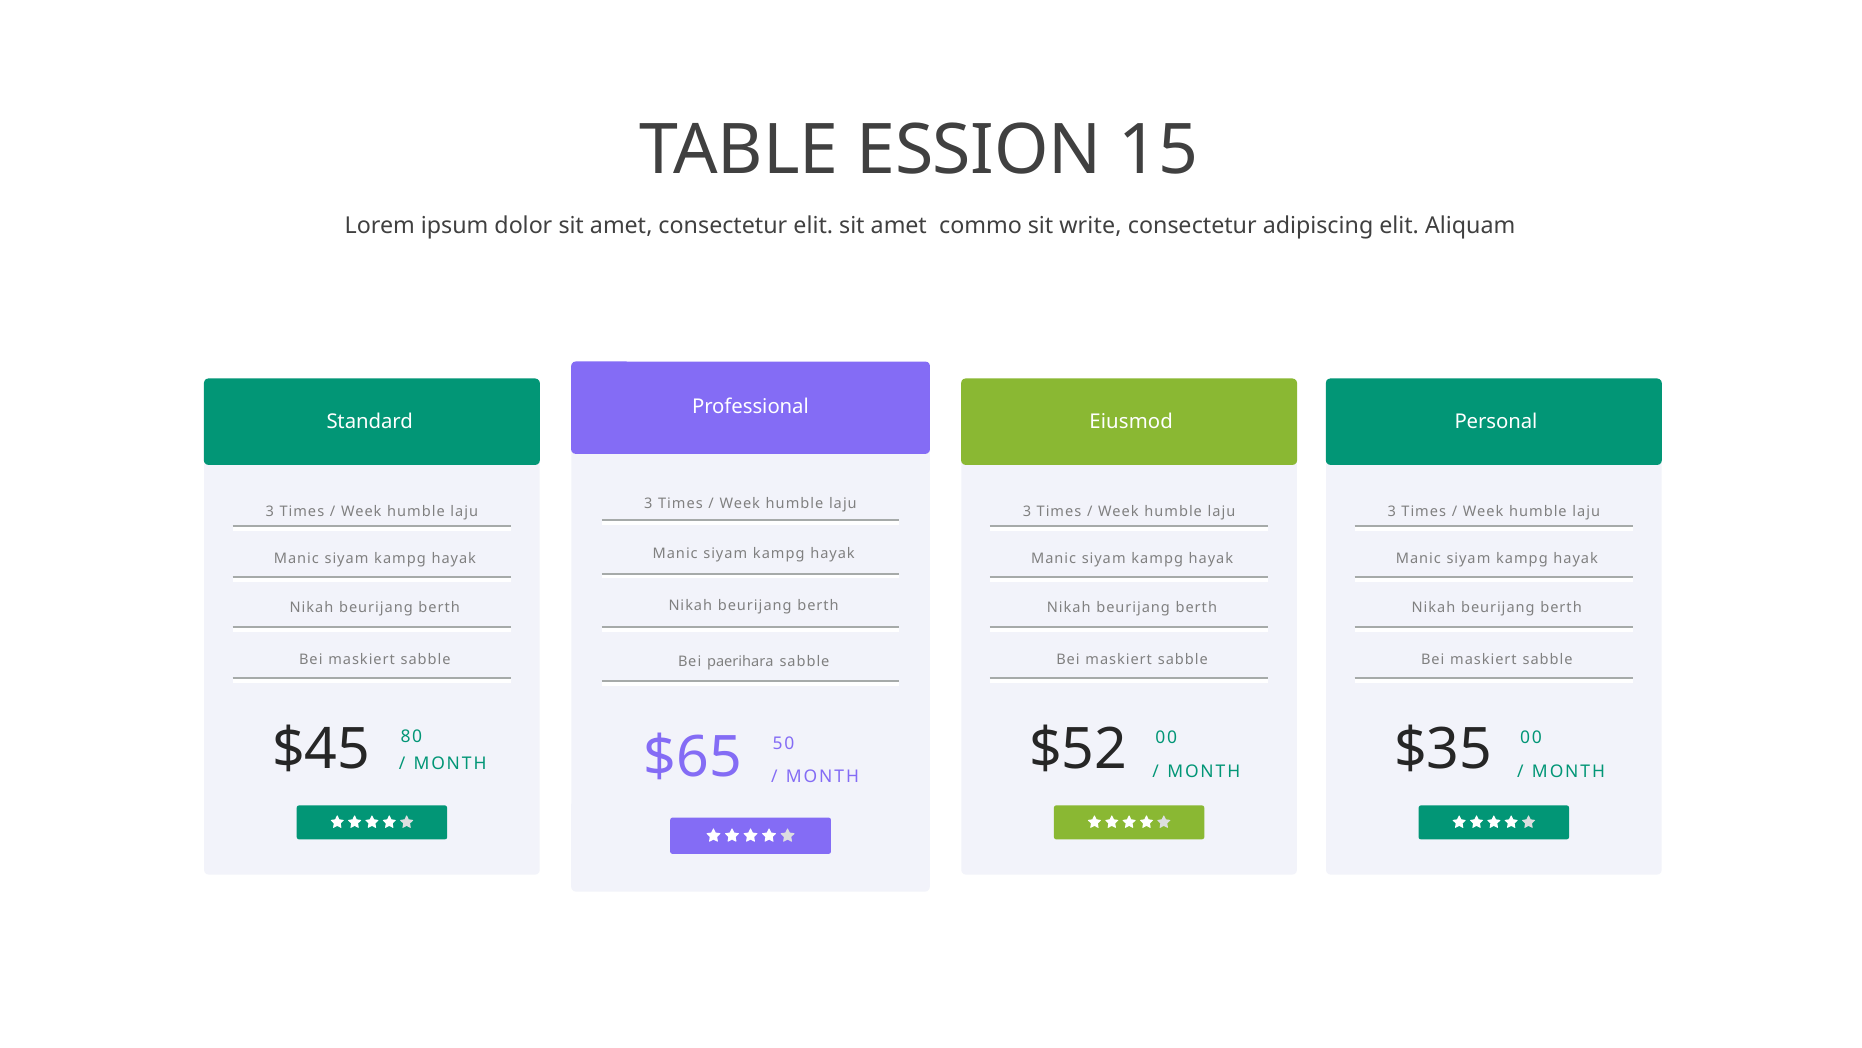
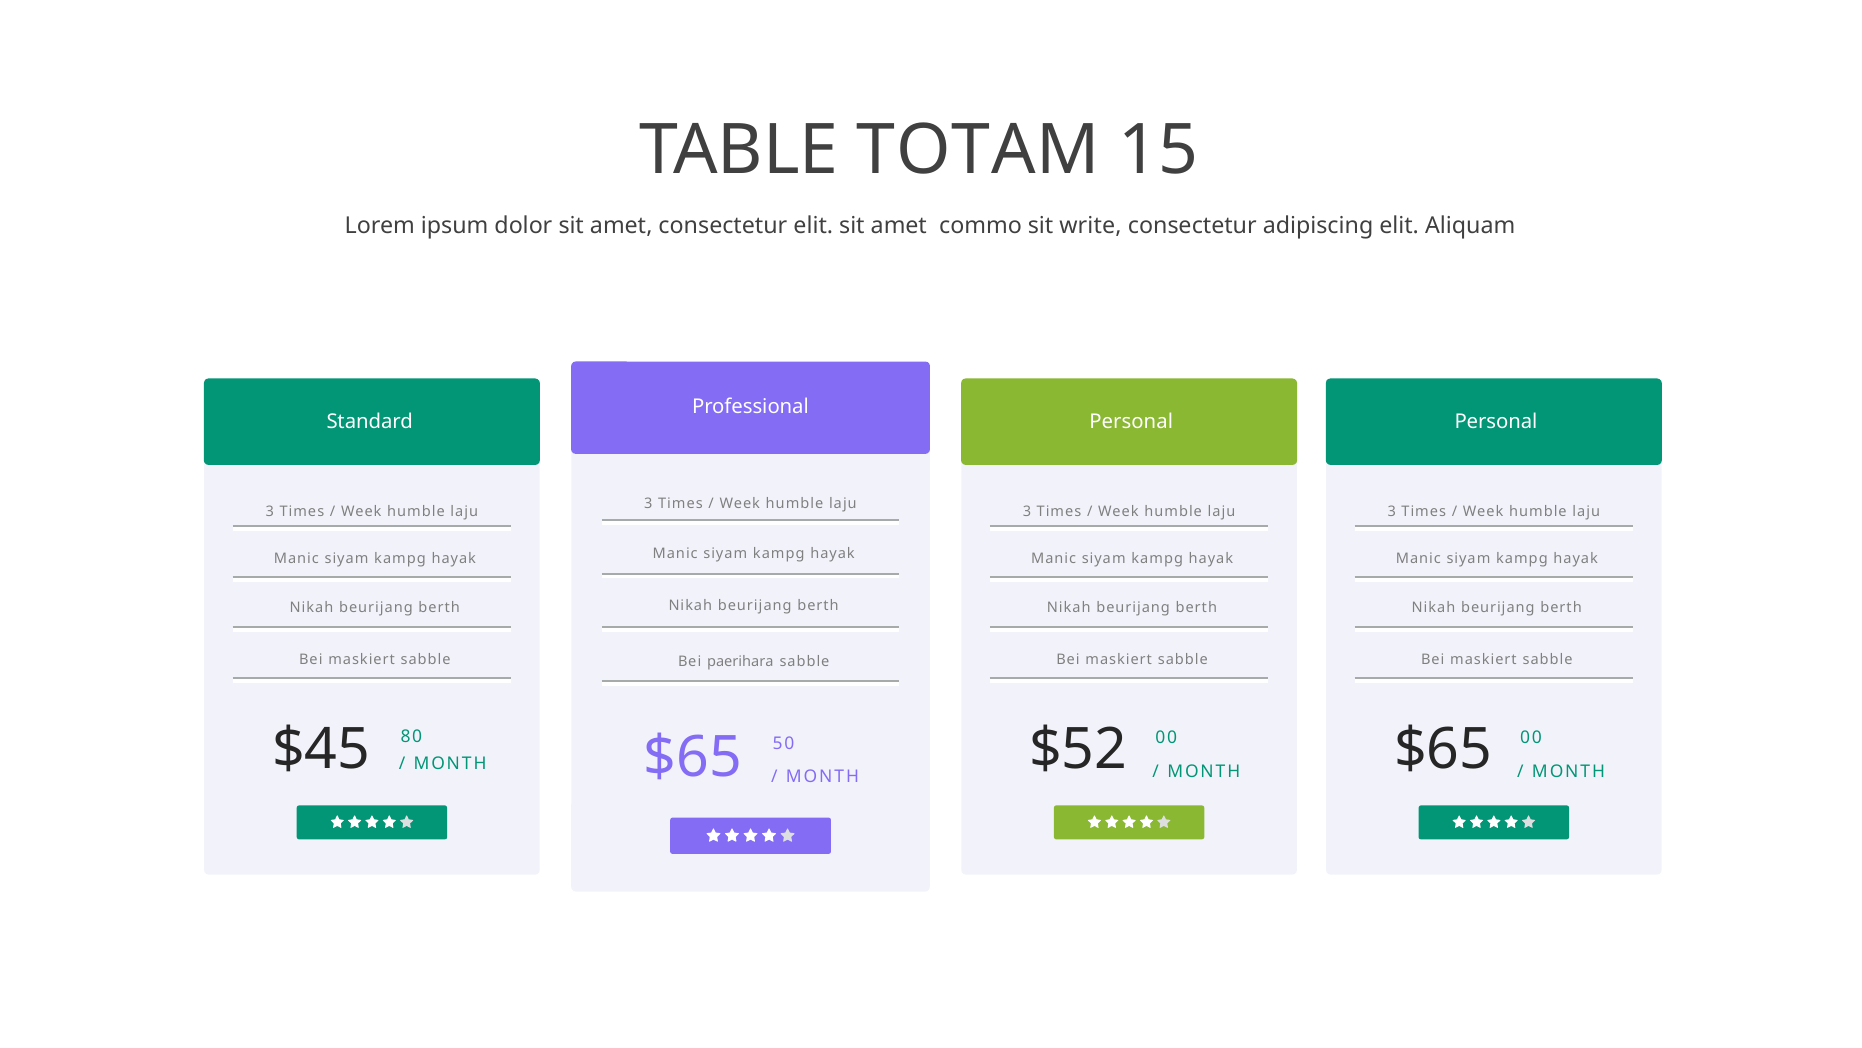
ESSION: ESSION -> TOTAM
Eiusmod at (1131, 421): Eiusmod -> Personal
$35 at (1443, 749): $35 -> $65
